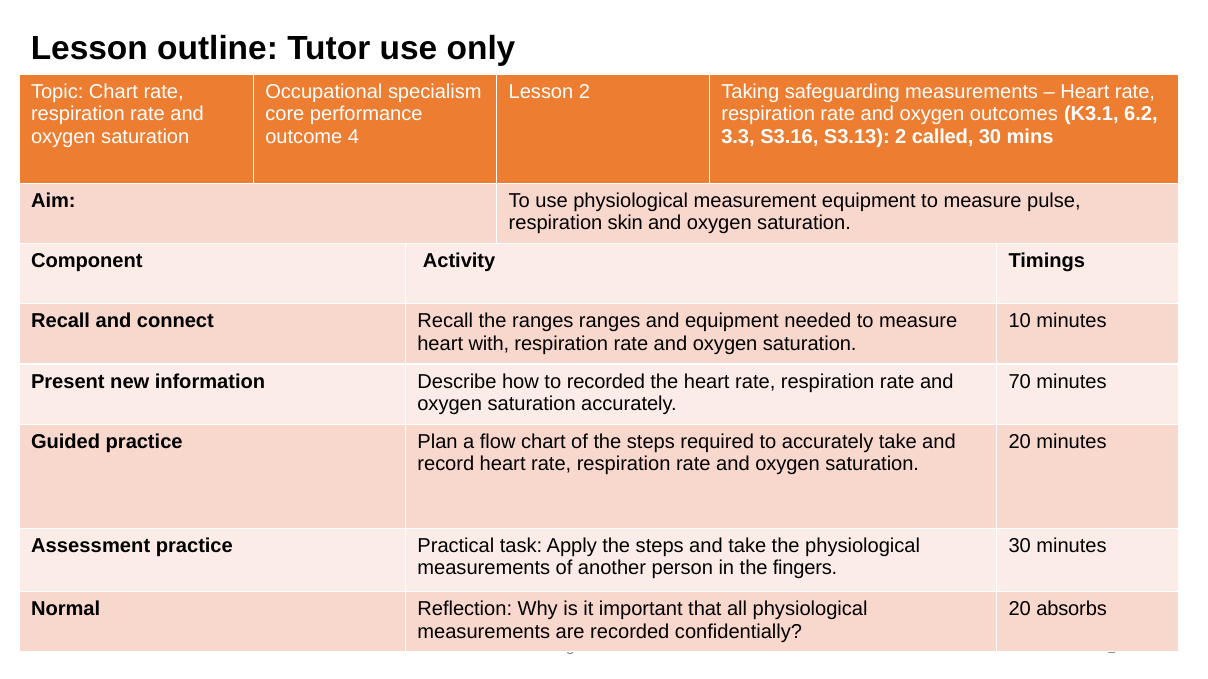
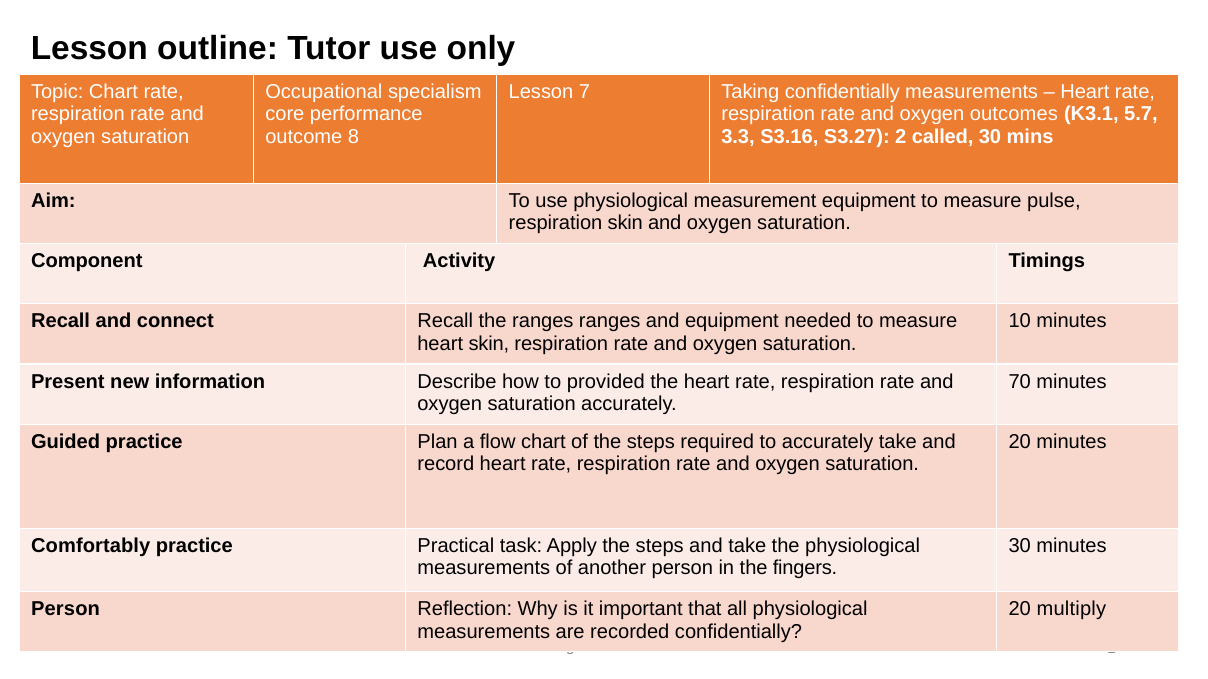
Lesson 2: 2 -> 7
Taking safeguarding: safeguarding -> confidentially
6.2: 6.2 -> 5.7
4: 4 -> 8
S3.13: S3.13 -> S3.27
heart with: with -> skin
to recorded: recorded -> provided
Assessment: Assessment -> Comfortably
Normal at (66, 610): Normal -> Person
absorbs: absorbs -> multiply
